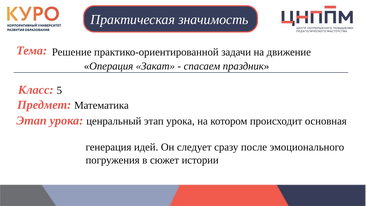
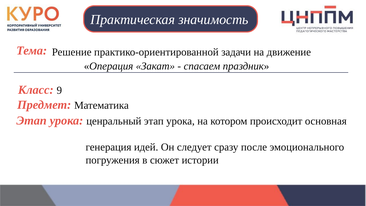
5: 5 -> 9
